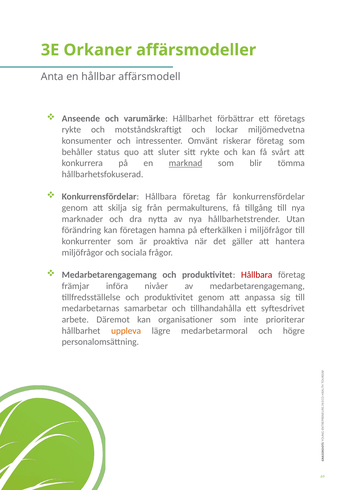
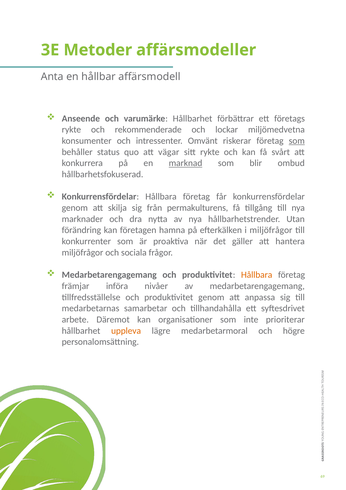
Orkaner: Orkaner -> Metoder
motståndskraftigt: motståndskraftigt -> rekommenderade
som at (297, 141) underline: none -> present
sluter: sluter -> vägar
tömma: tömma -> ombud
Hållbara at (257, 274) colour: red -> orange
